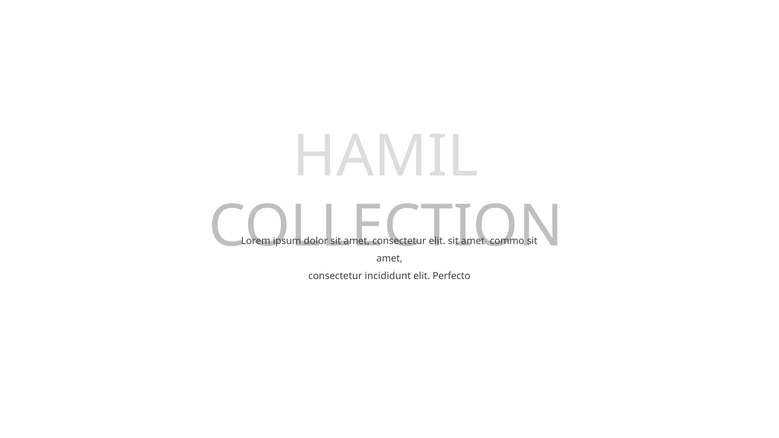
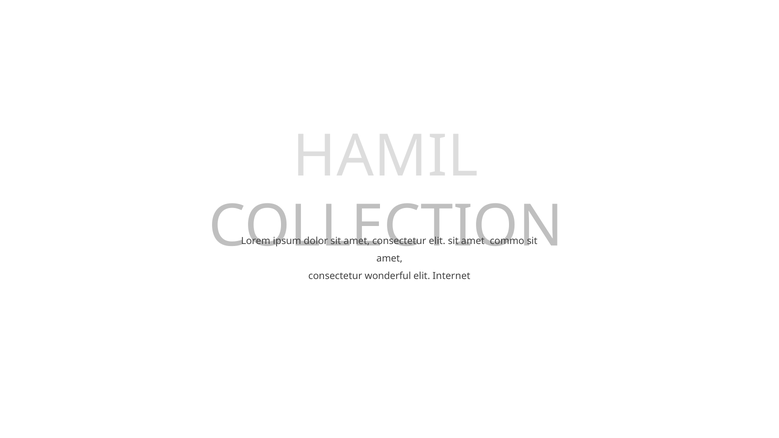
incididunt: incididunt -> wonderful
Perfecto: Perfecto -> Internet
